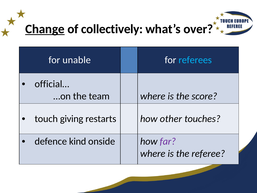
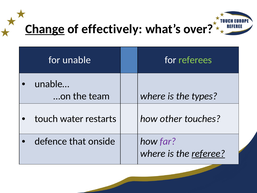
collectively: collectively -> effectively
referees colour: light blue -> light green
official…: official… -> unable…
score: score -> types
giving: giving -> water
kind: kind -> that
referee underline: none -> present
